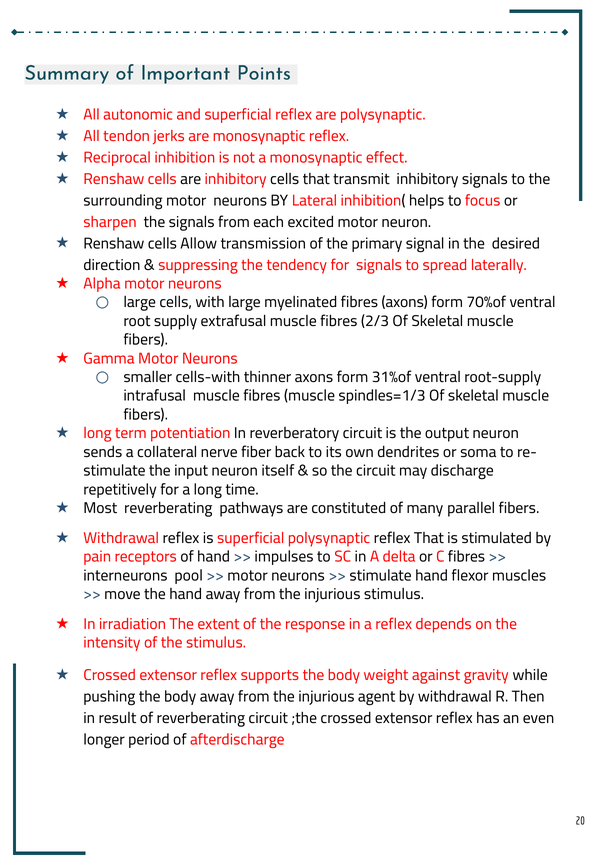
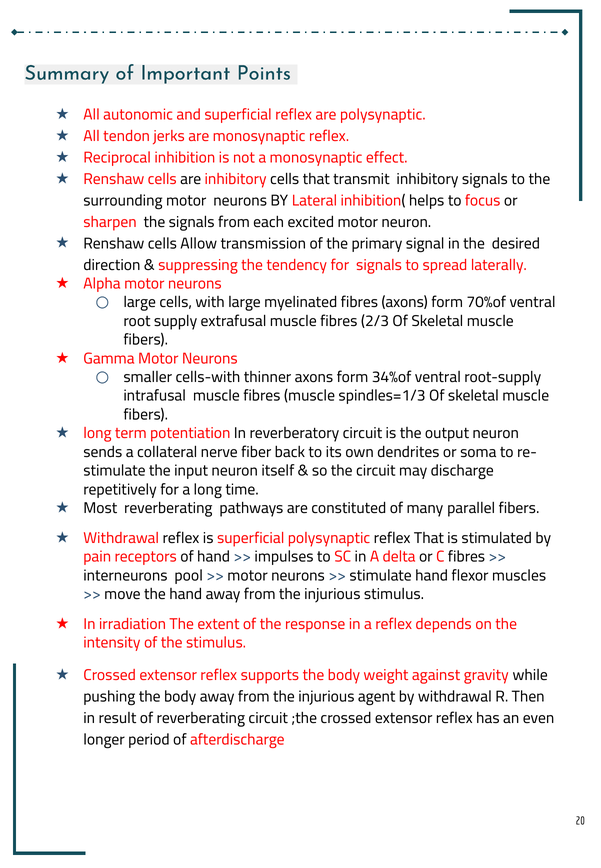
31%of: 31%of -> 34%of
